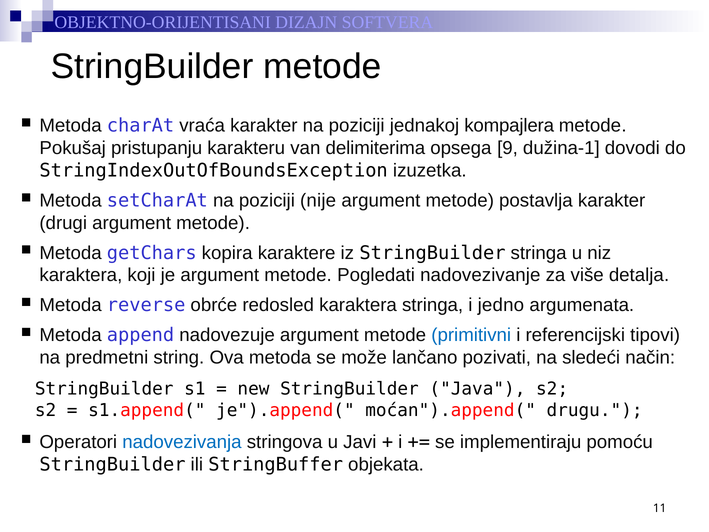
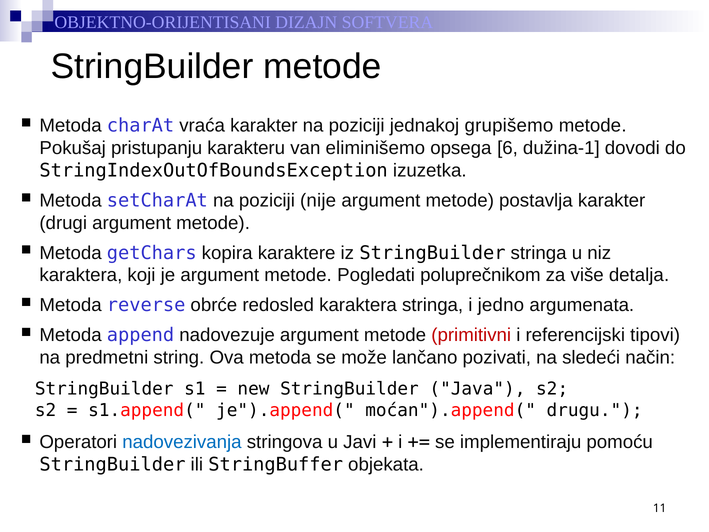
kompajlera: kompajlera -> grupišemo
delimiterima: delimiterima -> eliminišemo
9: 9 -> 6
nadovezivanje: nadovezivanje -> poluprečnikom
primitivni colour: blue -> red
